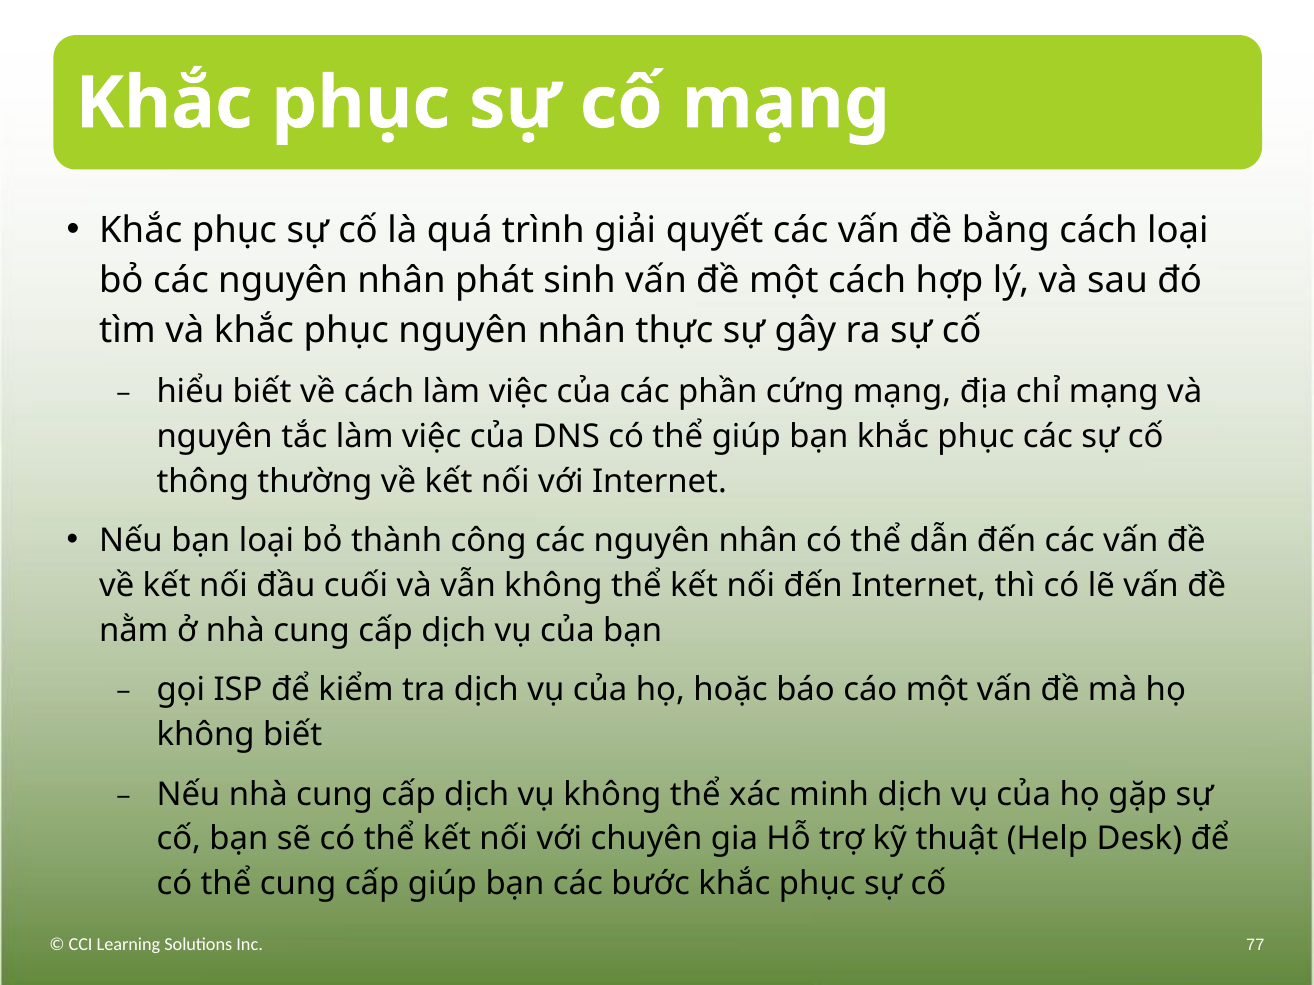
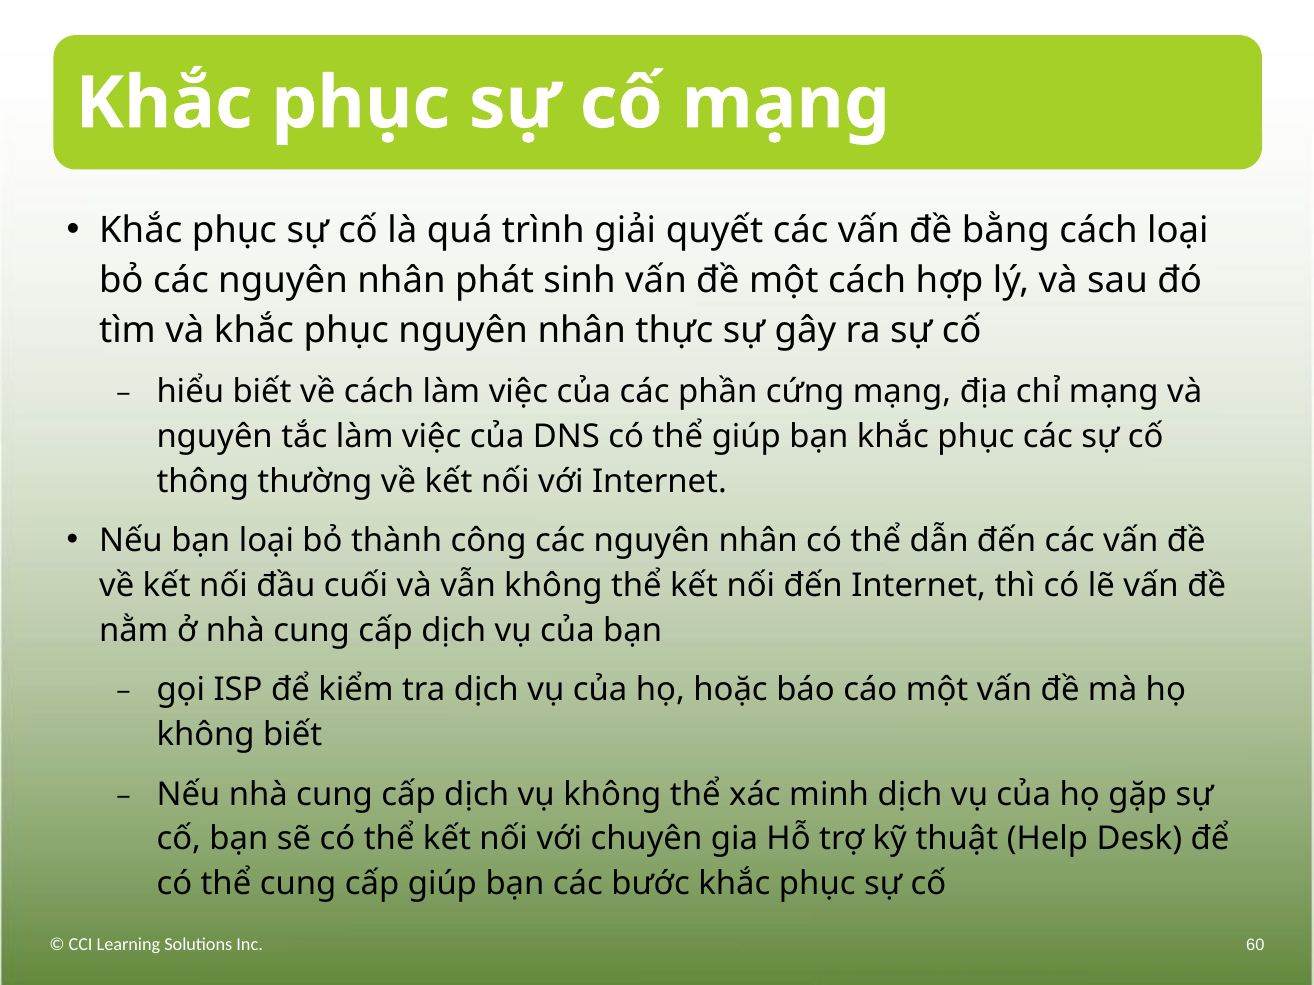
77: 77 -> 60
